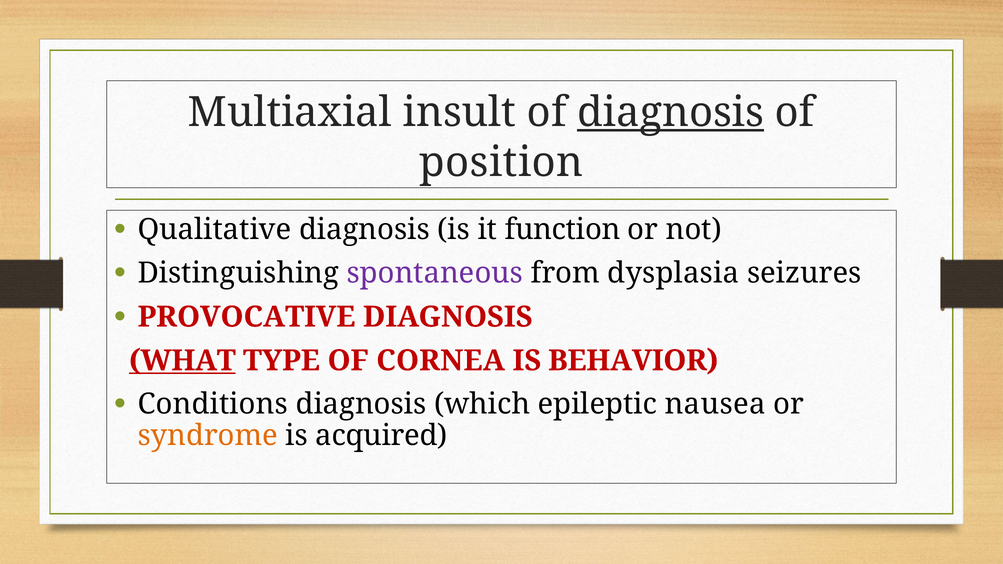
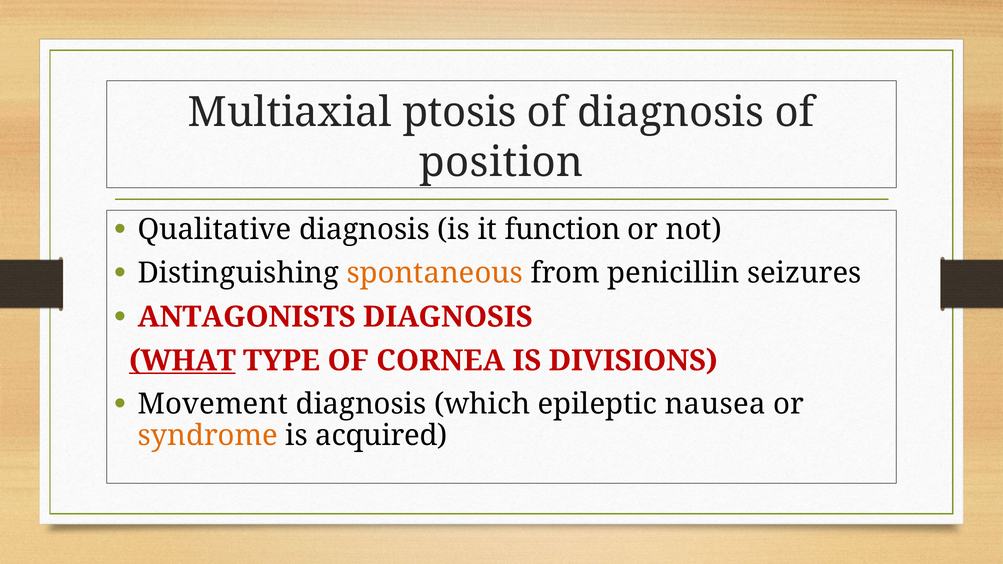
insult: insult -> ptosis
diagnosis at (671, 113) underline: present -> none
spontaneous colour: purple -> orange
dysplasia: dysplasia -> penicillin
PROVOCATIVE: PROVOCATIVE -> ANTAGONISTS
BEHAVIOR: BEHAVIOR -> DIVISIONS
Conditions: Conditions -> Movement
